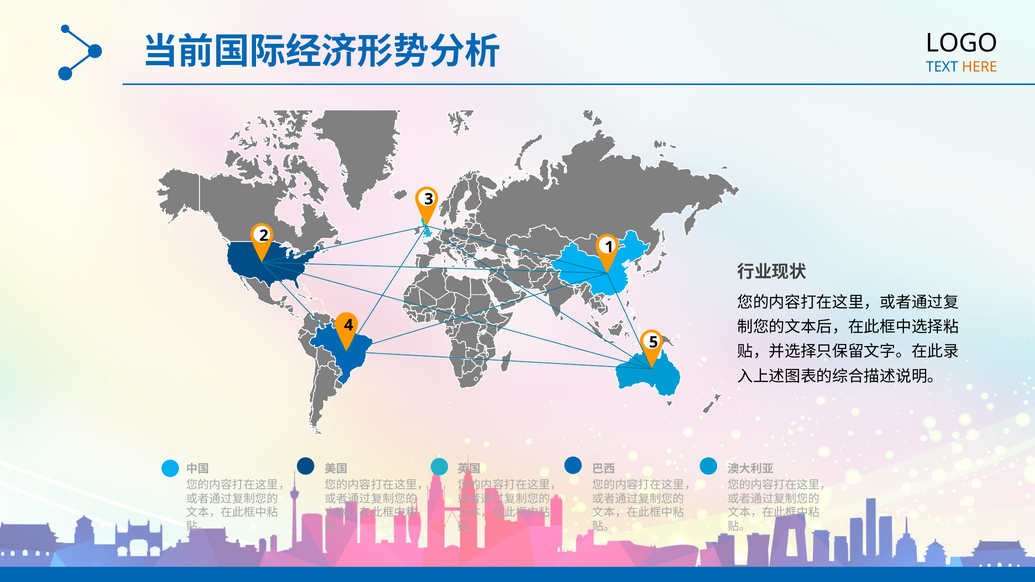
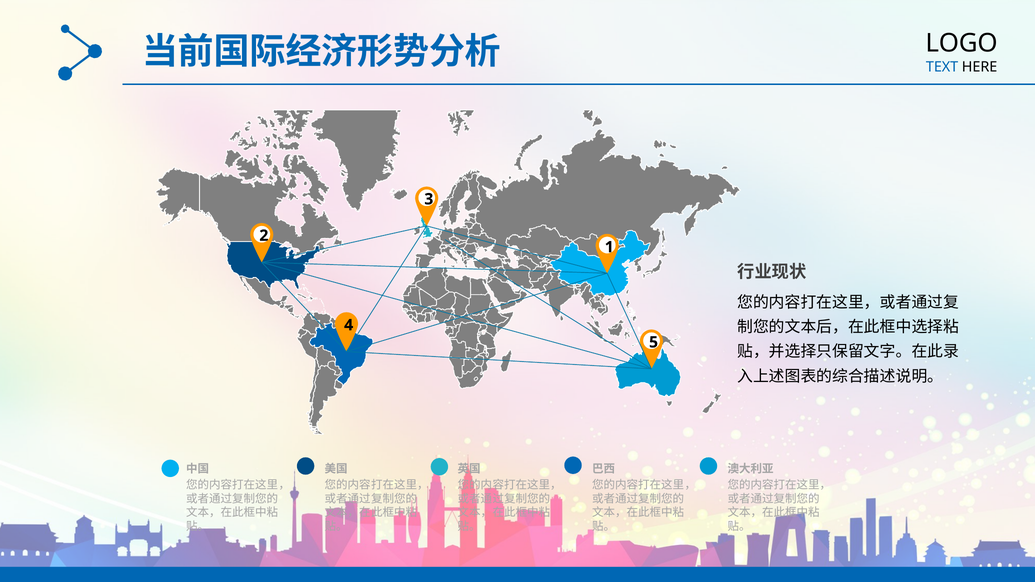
HERE colour: orange -> black
